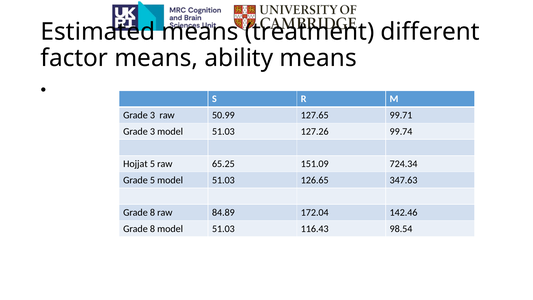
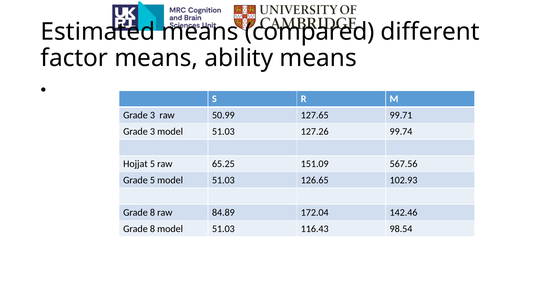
treatment: treatment -> compared
724.34: 724.34 -> 567.56
347.63: 347.63 -> 102.93
